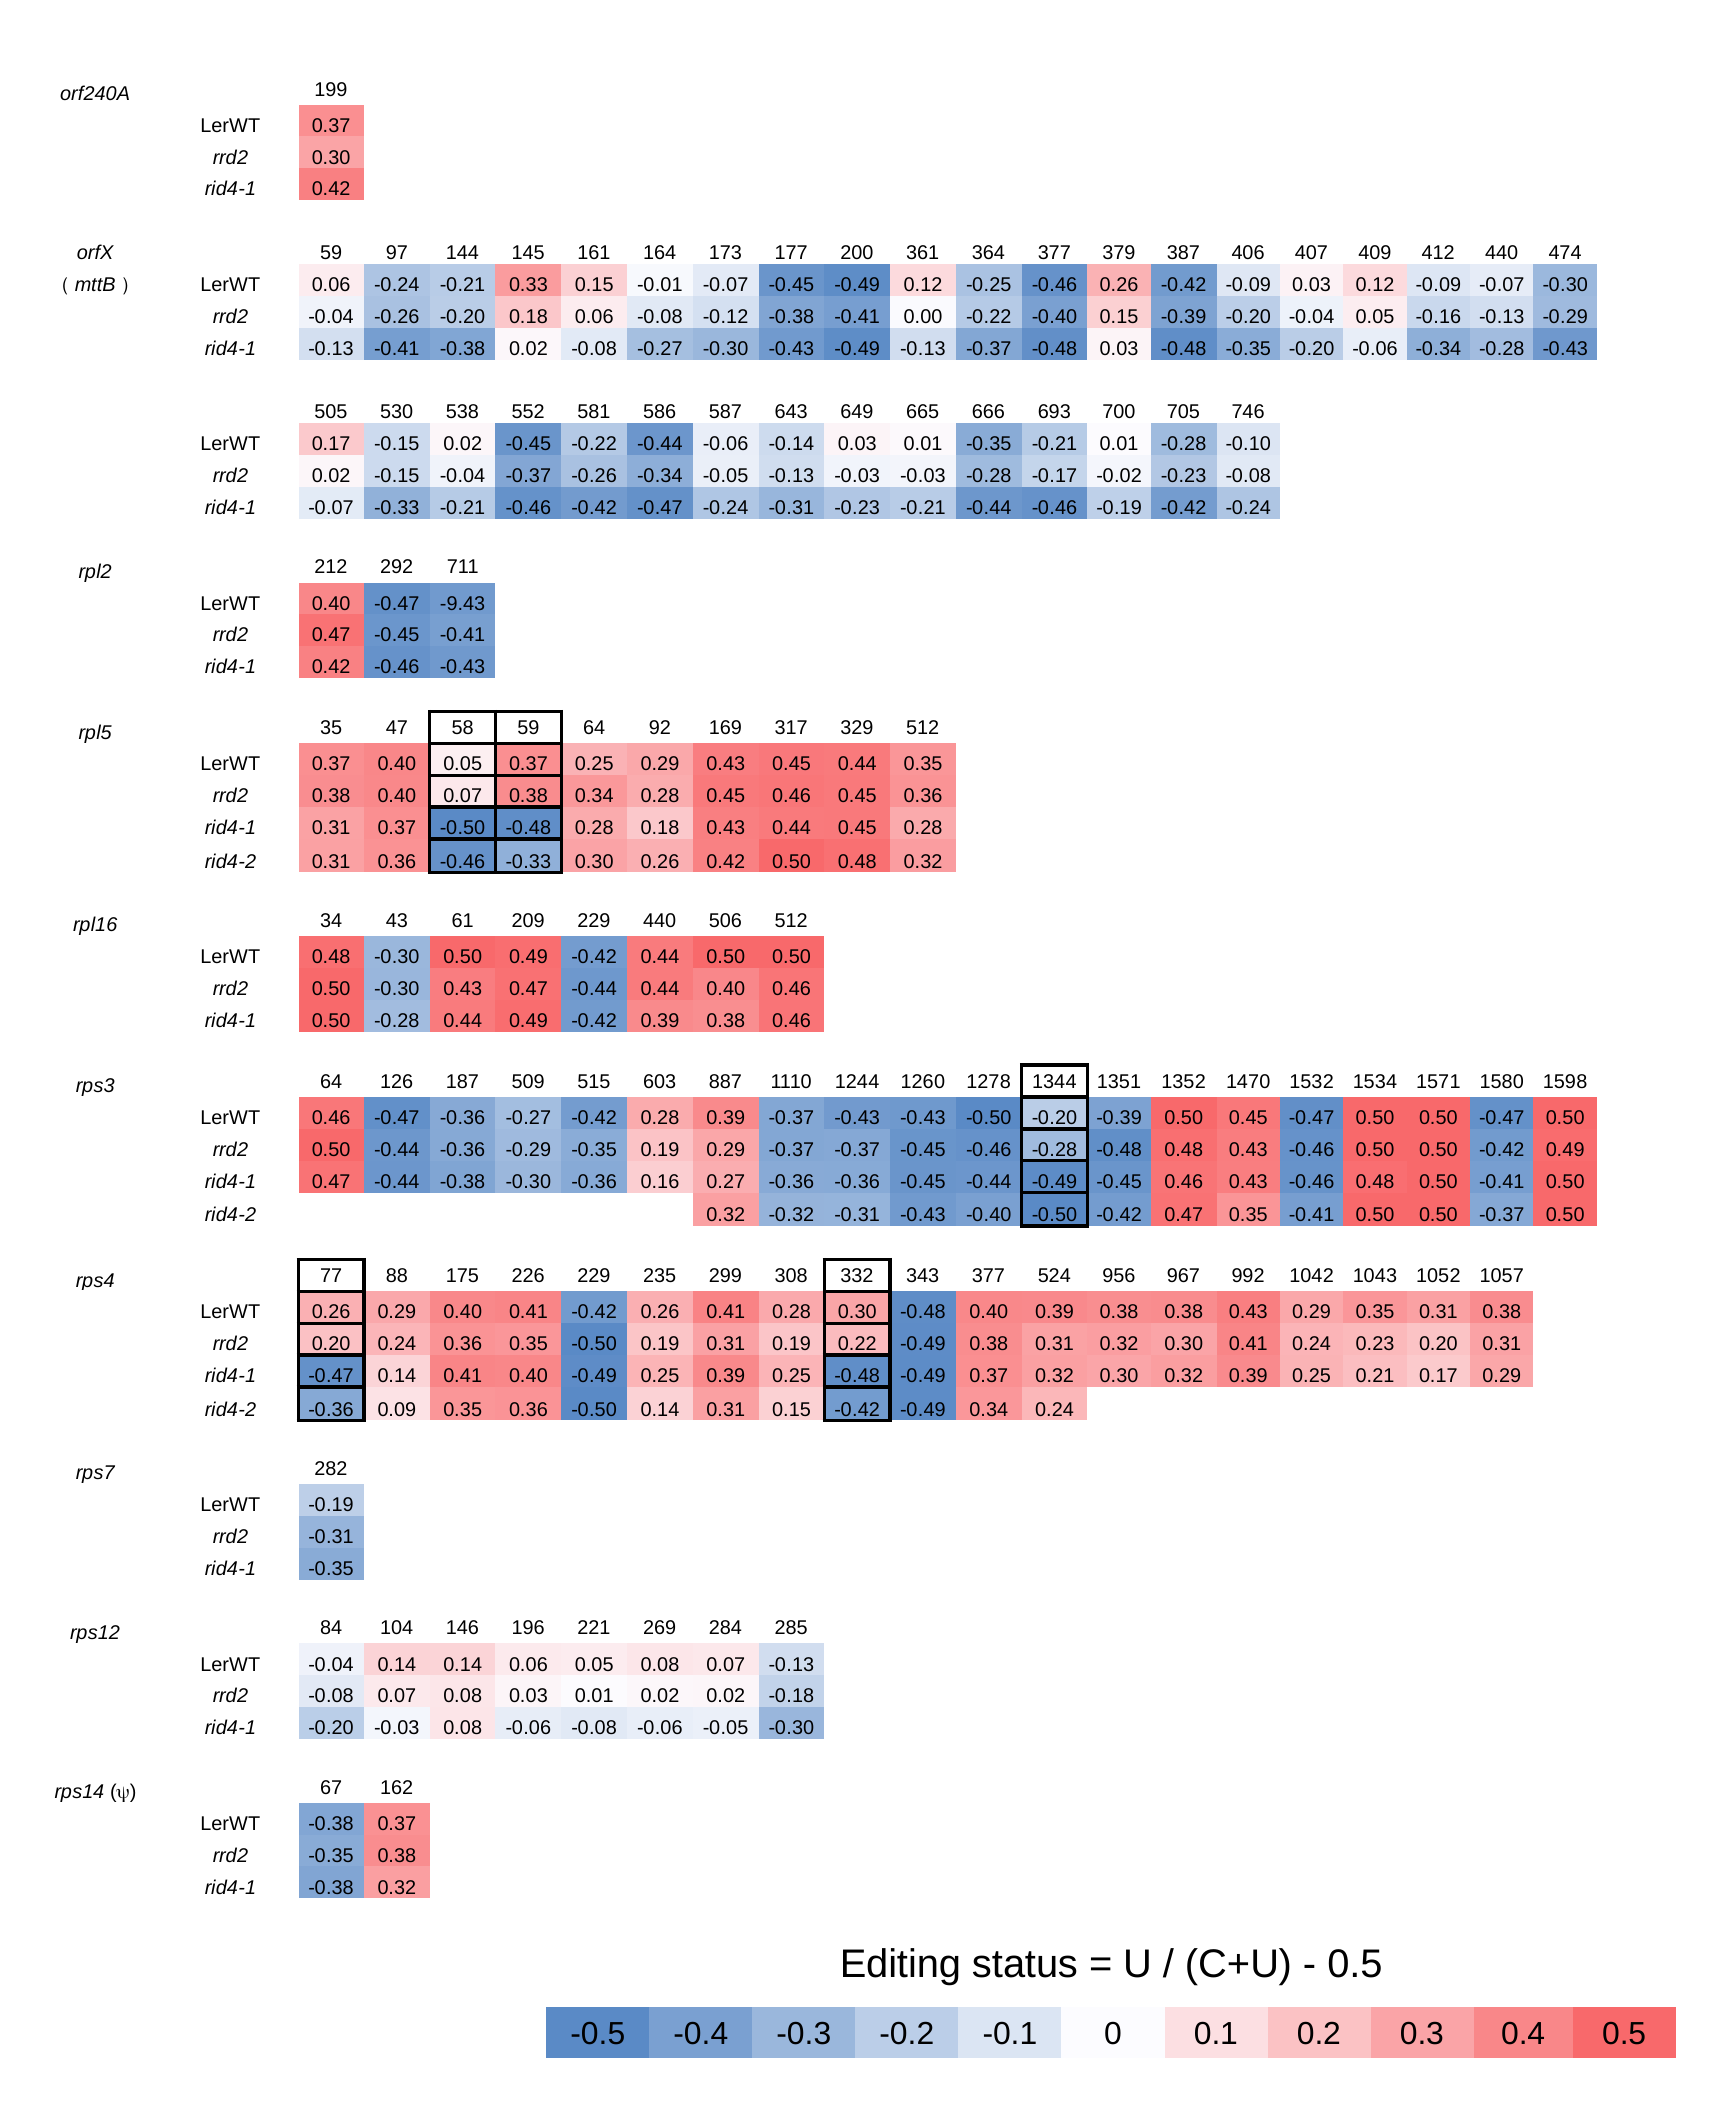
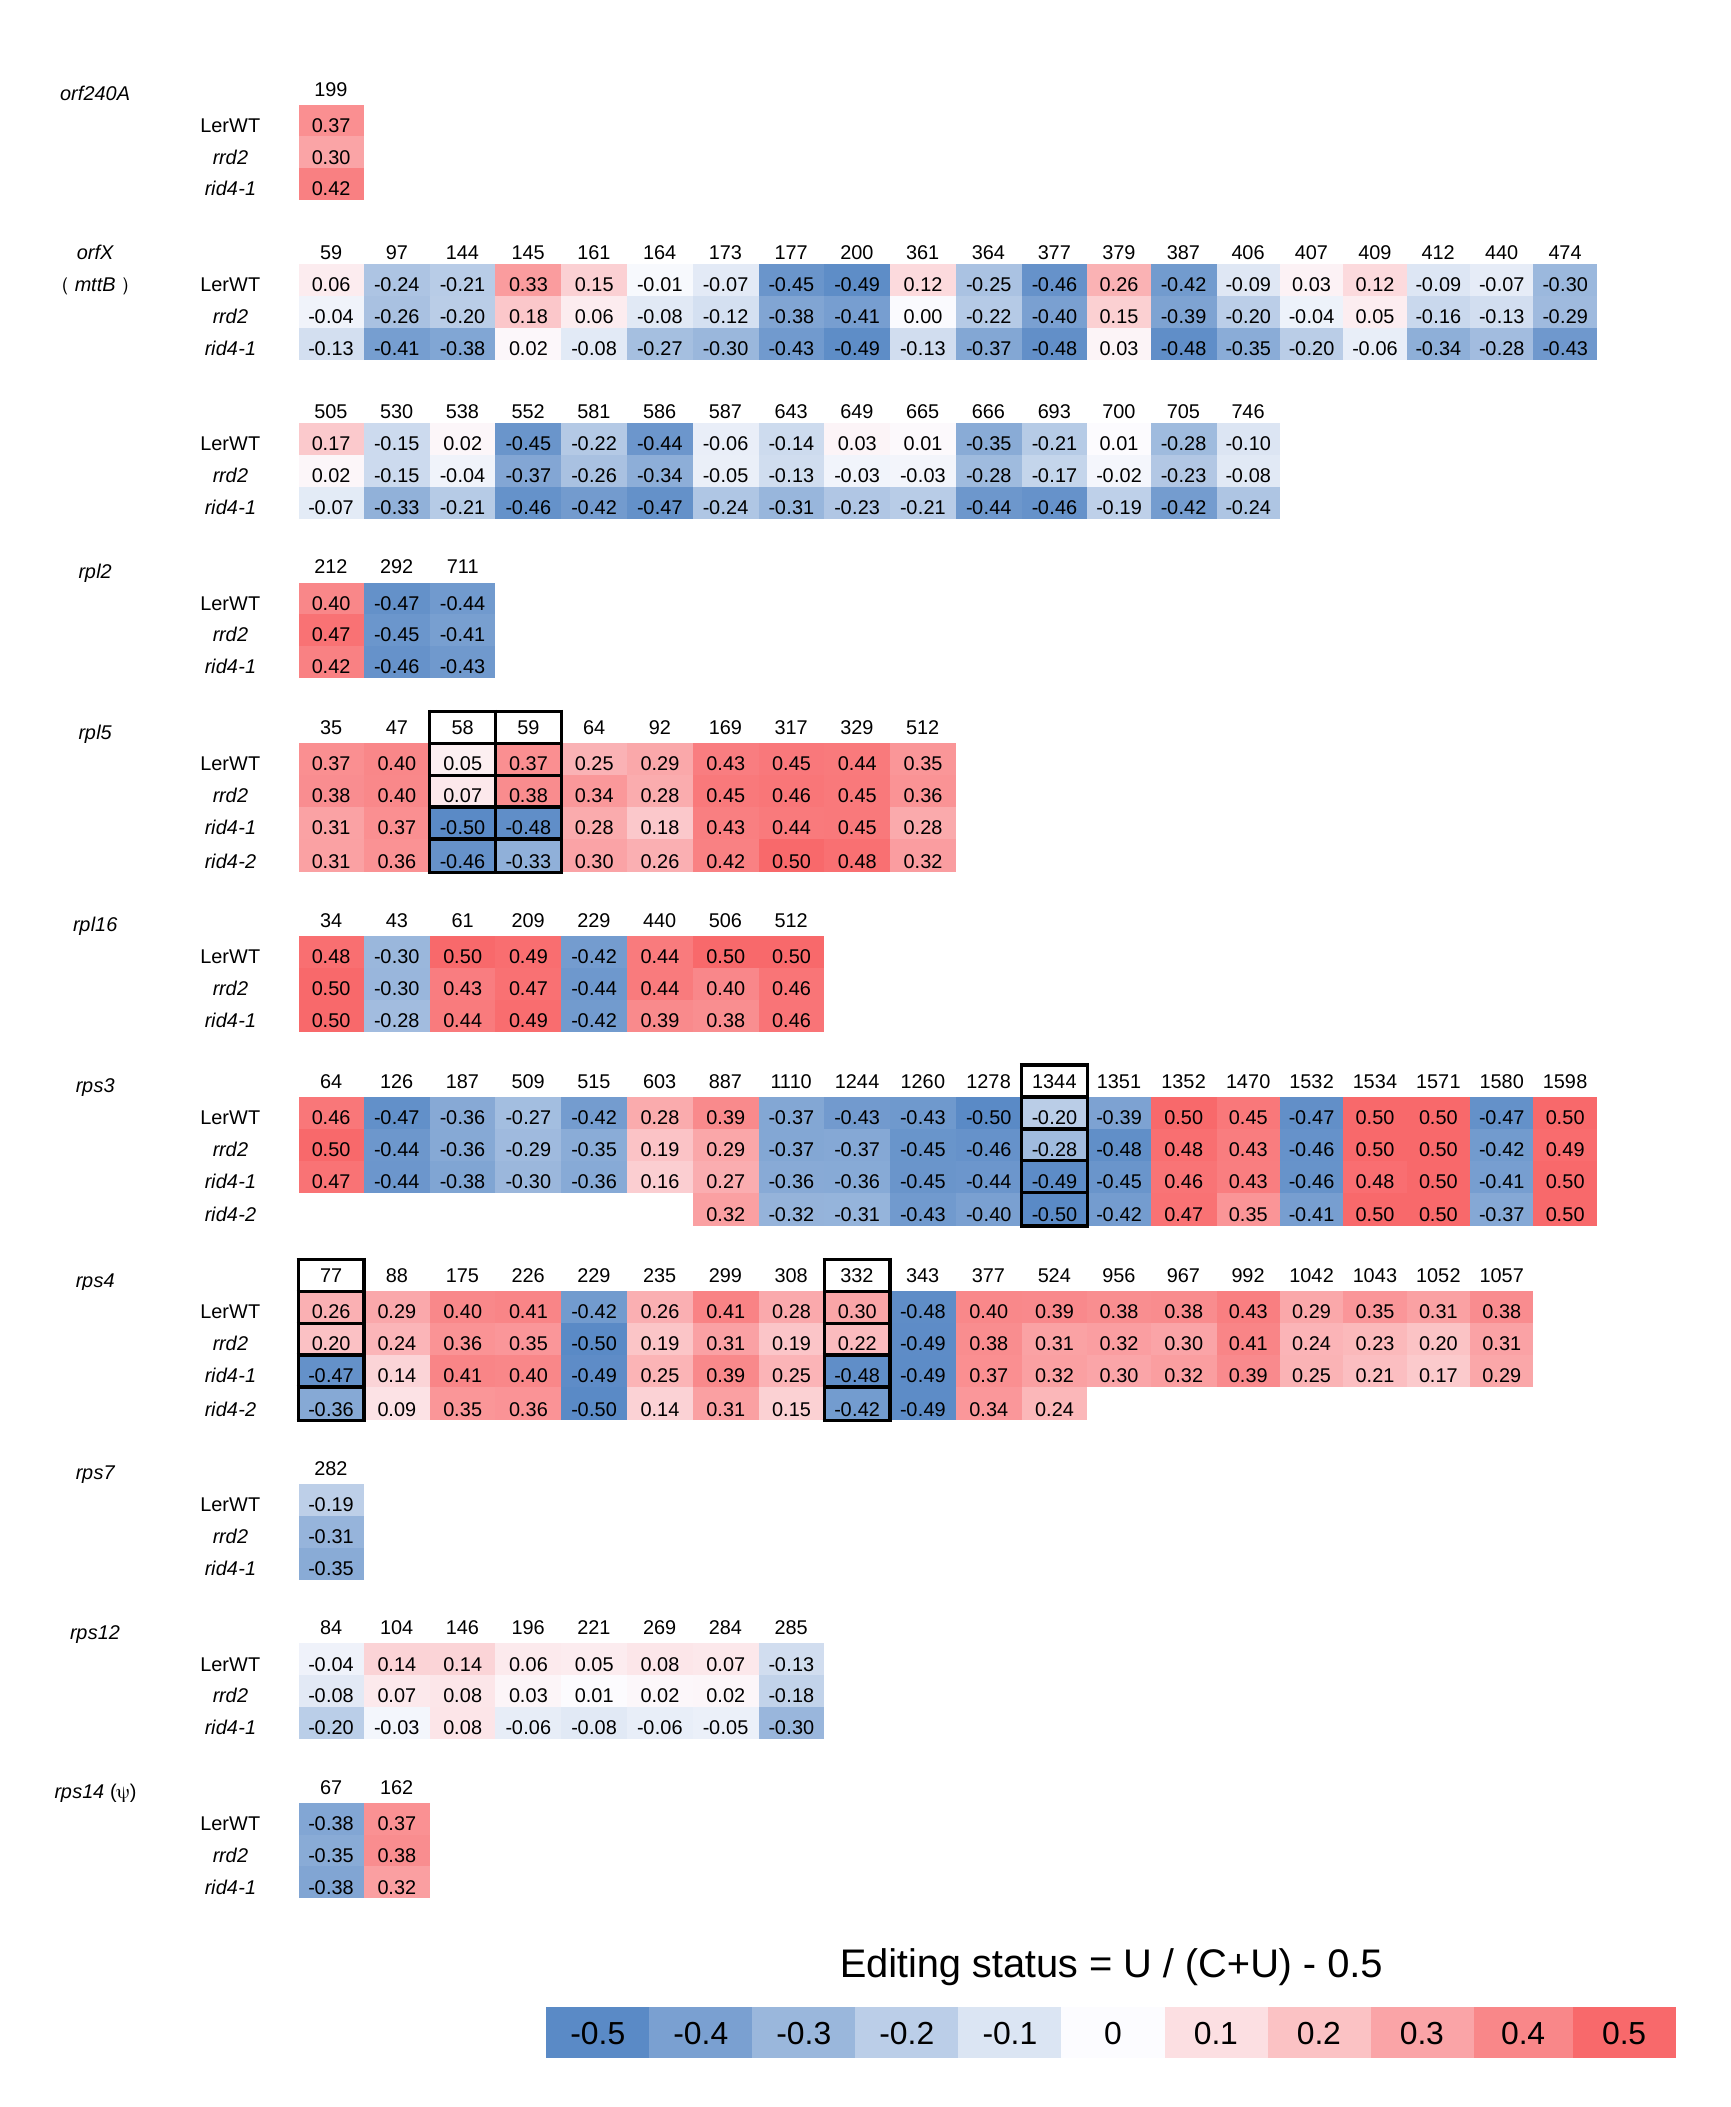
-0.47 -9.43: -9.43 -> -0.44
